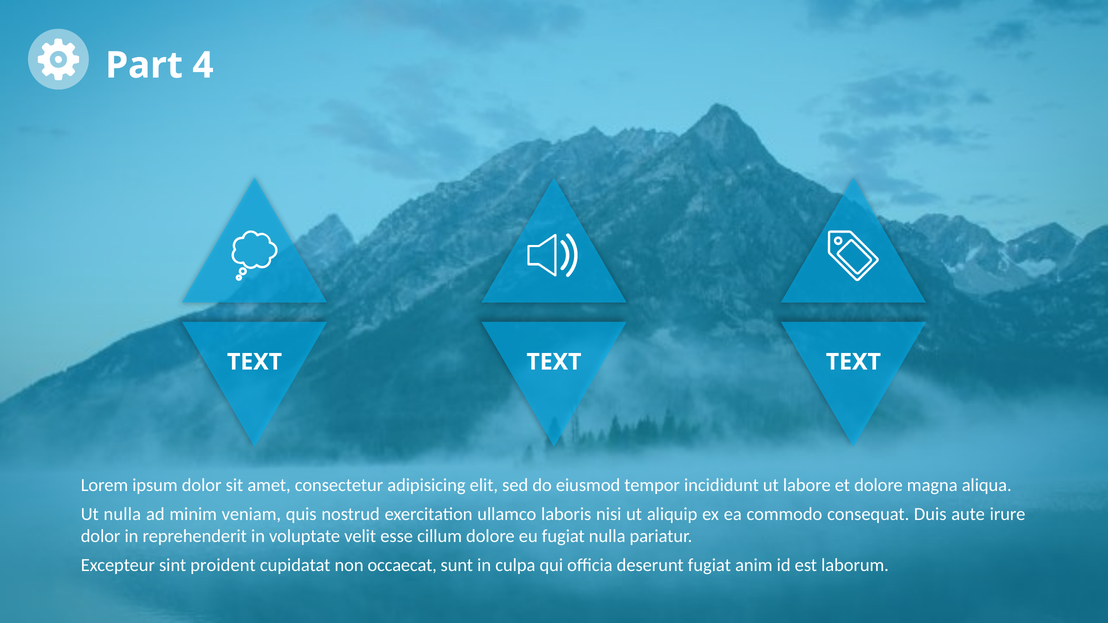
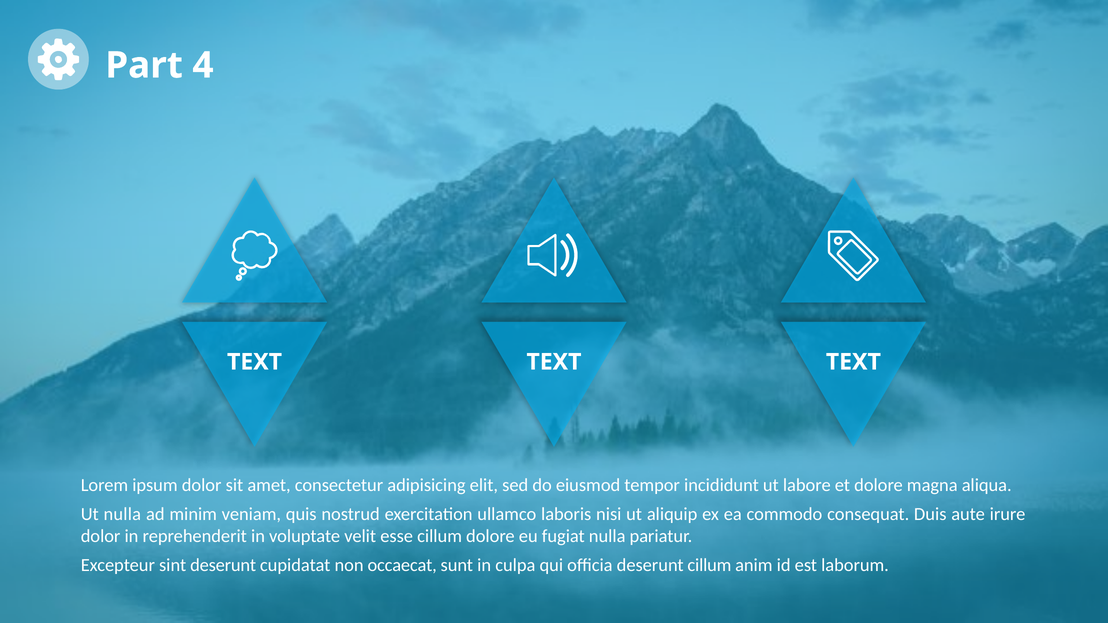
sint proident: proident -> deserunt
deserunt fugiat: fugiat -> cillum
